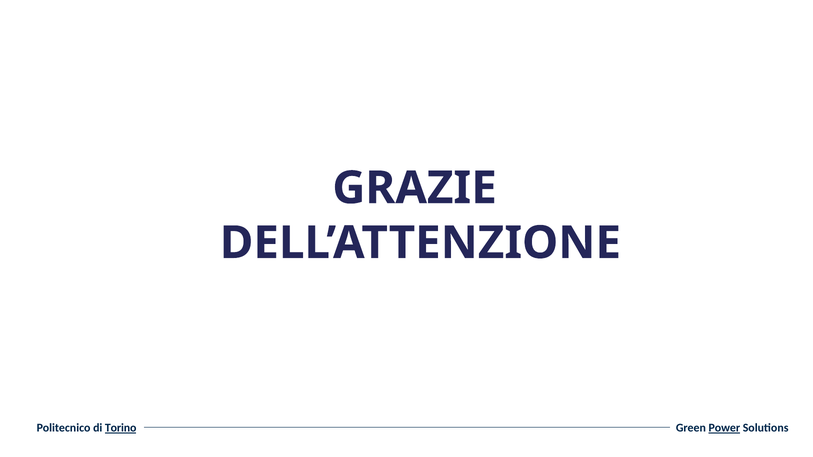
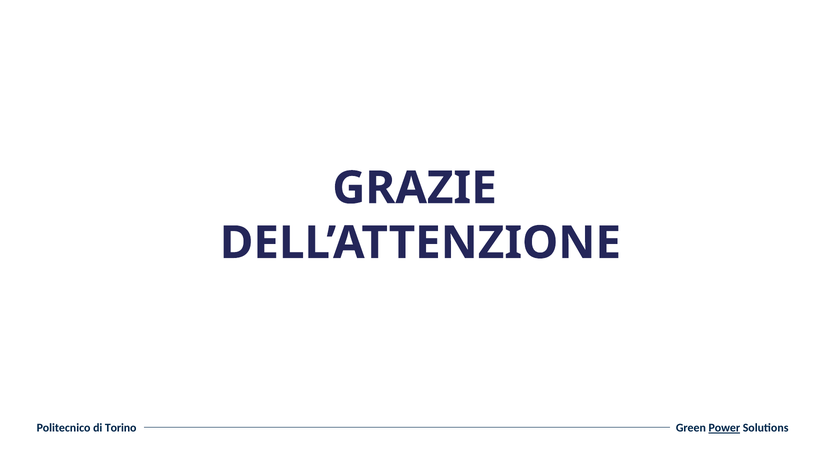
Torino underline: present -> none
